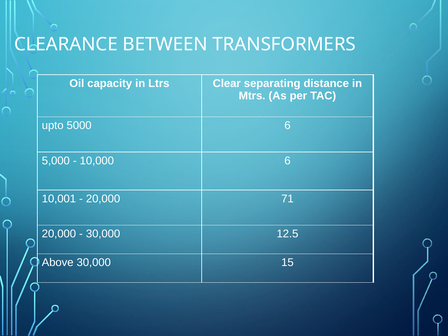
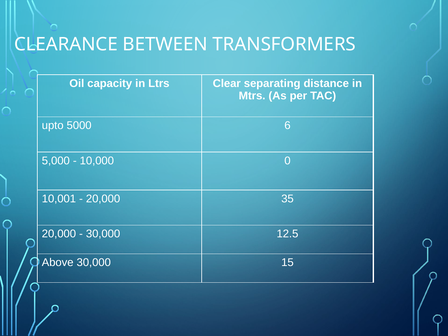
10,000 6: 6 -> 0
71: 71 -> 35
